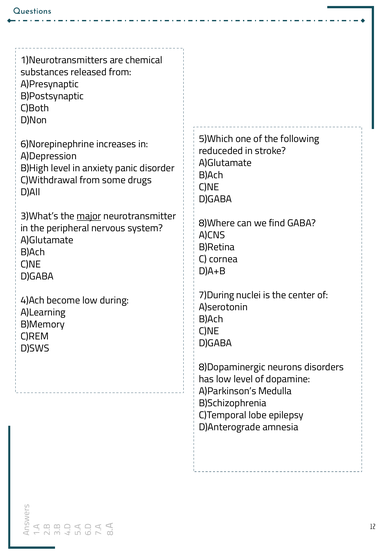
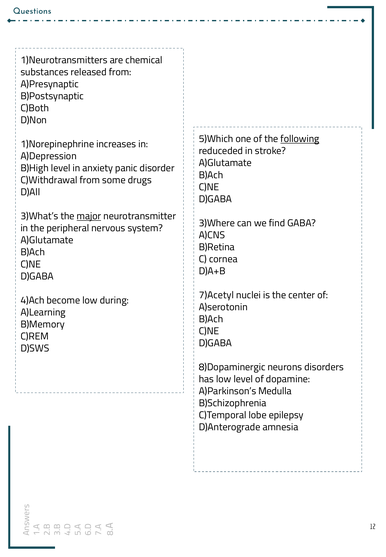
following underline: none -> present
6)Norepinephrine: 6)Norepinephrine -> 1)Norepinephrine
8)Where: 8)Where -> 3)Where
7)During: 7)During -> 7)Acetyl
